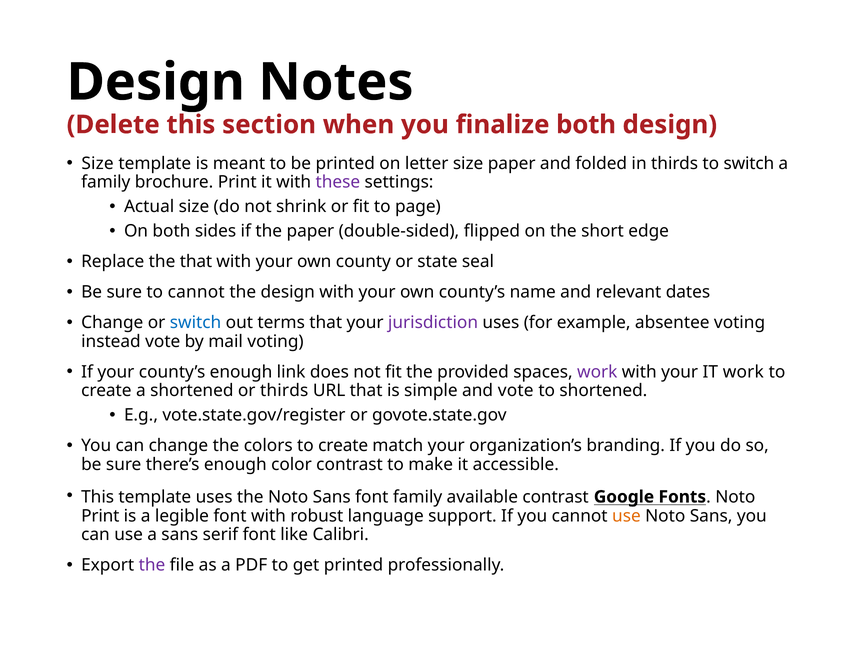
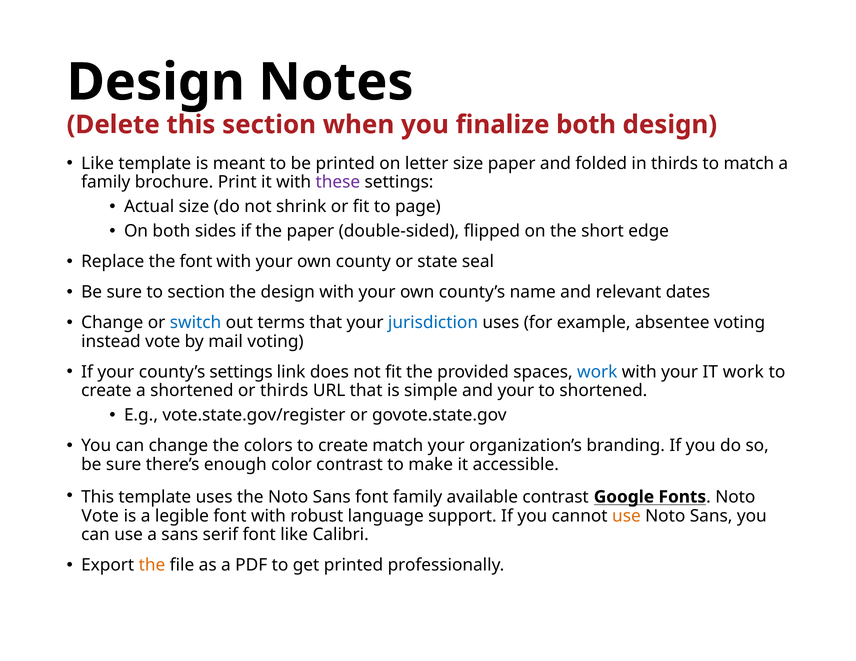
Size at (98, 163): Size -> Like
to switch: switch -> match
the that: that -> font
to cannot: cannot -> section
jurisdiction colour: purple -> blue
county’s enough: enough -> settings
work at (597, 372) colour: purple -> blue
and vote: vote -> your
Print at (100, 516): Print -> Vote
the at (152, 565) colour: purple -> orange
